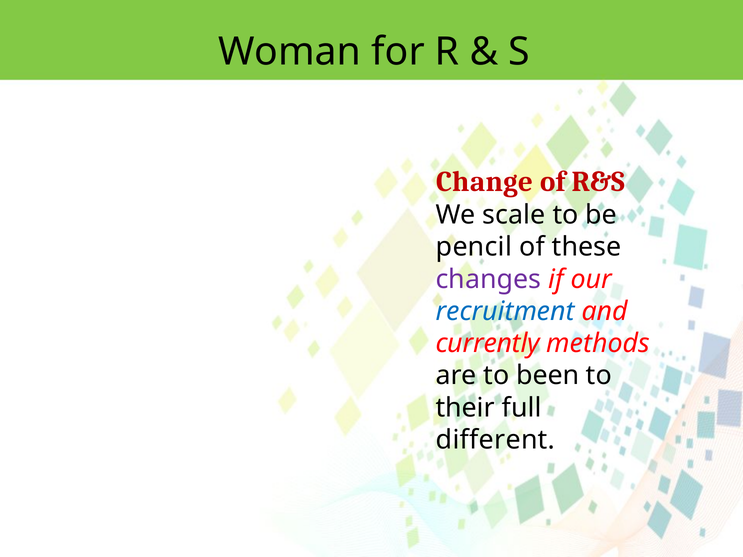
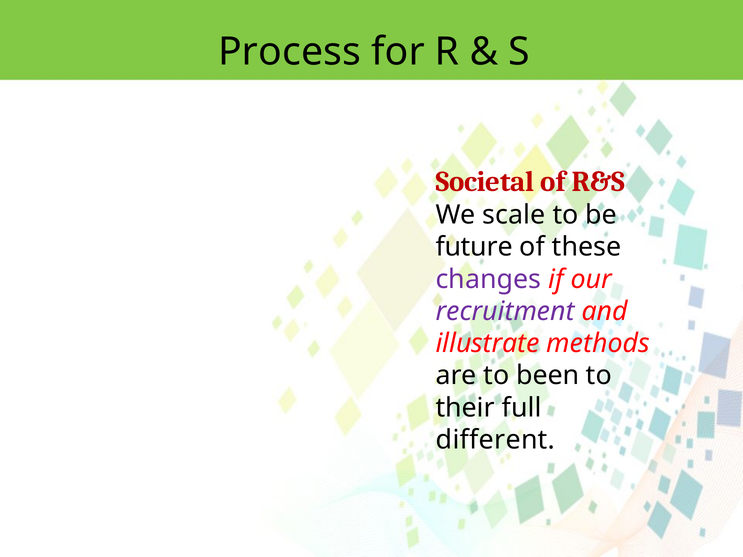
Woman: Woman -> Process
Change: Change -> Societal
pencil: pencil -> future
recruitment colour: blue -> purple
currently: currently -> illustrate
